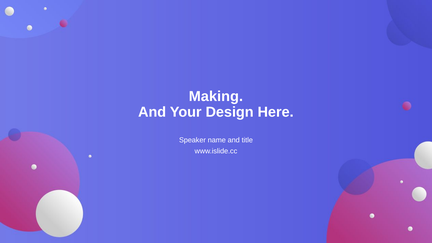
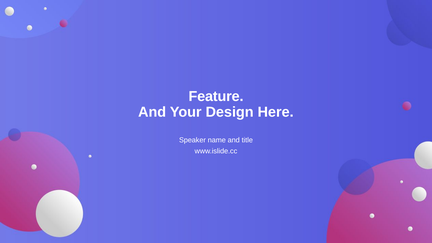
Making: Making -> Feature
